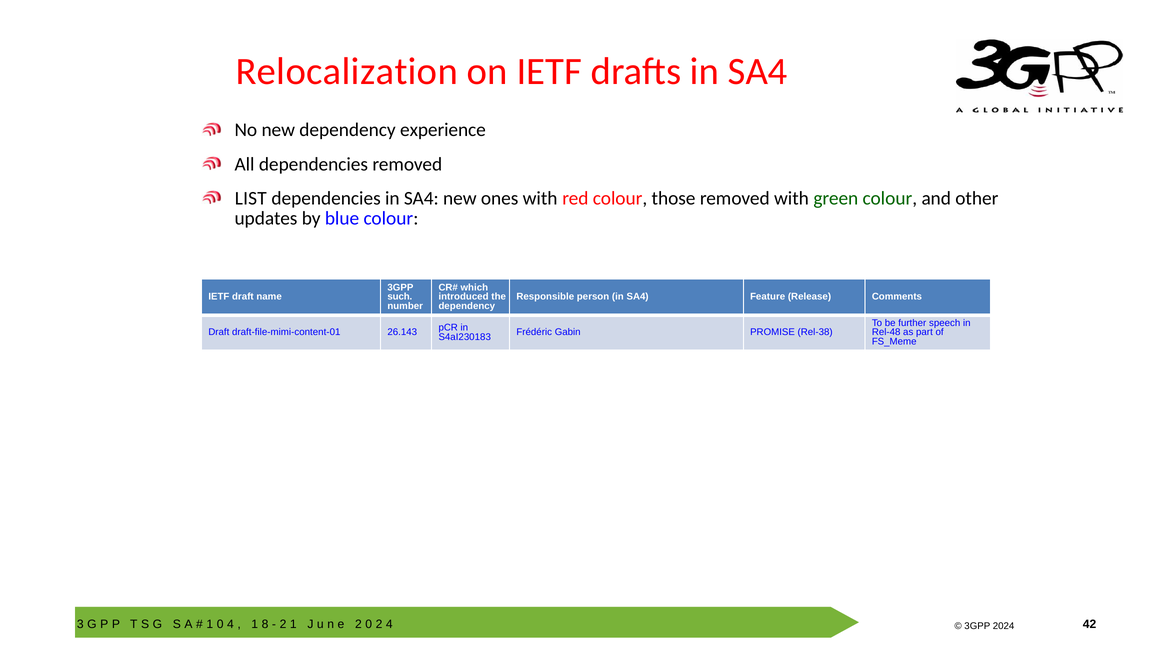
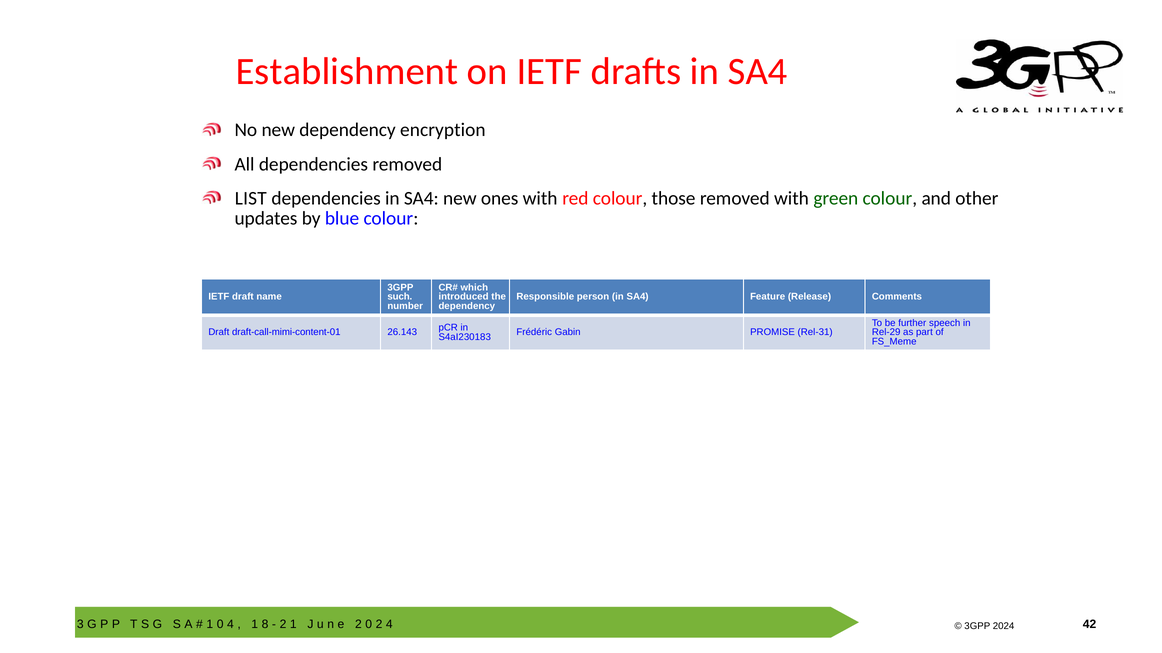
Relocalization: Relocalization -> Establishment
experience: experience -> encryption
draft-file-mimi-content-01: draft-file-mimi-content-01 -> draft-call-mimi-content-01
Rel-48: Rel-48 -> Rel-29
Rel-38: Rel-38 -> Rel-31
